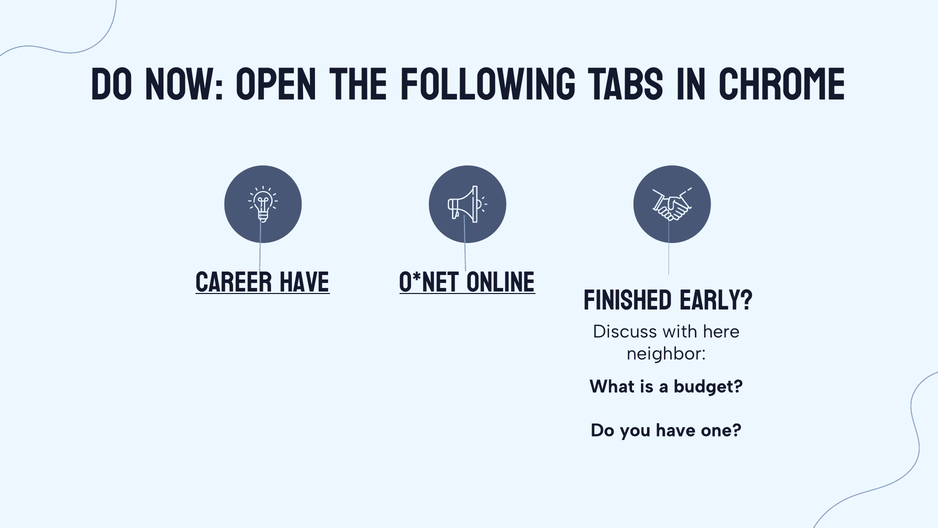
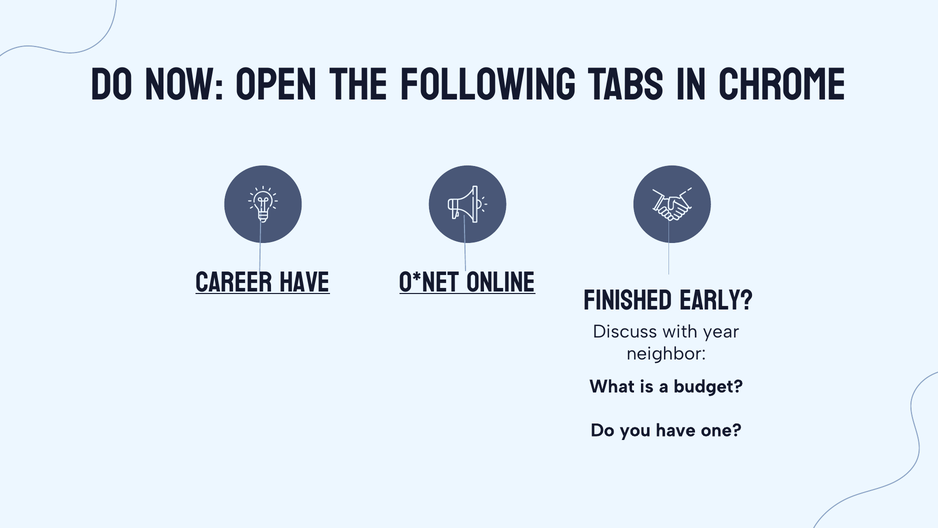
here: here -> year
